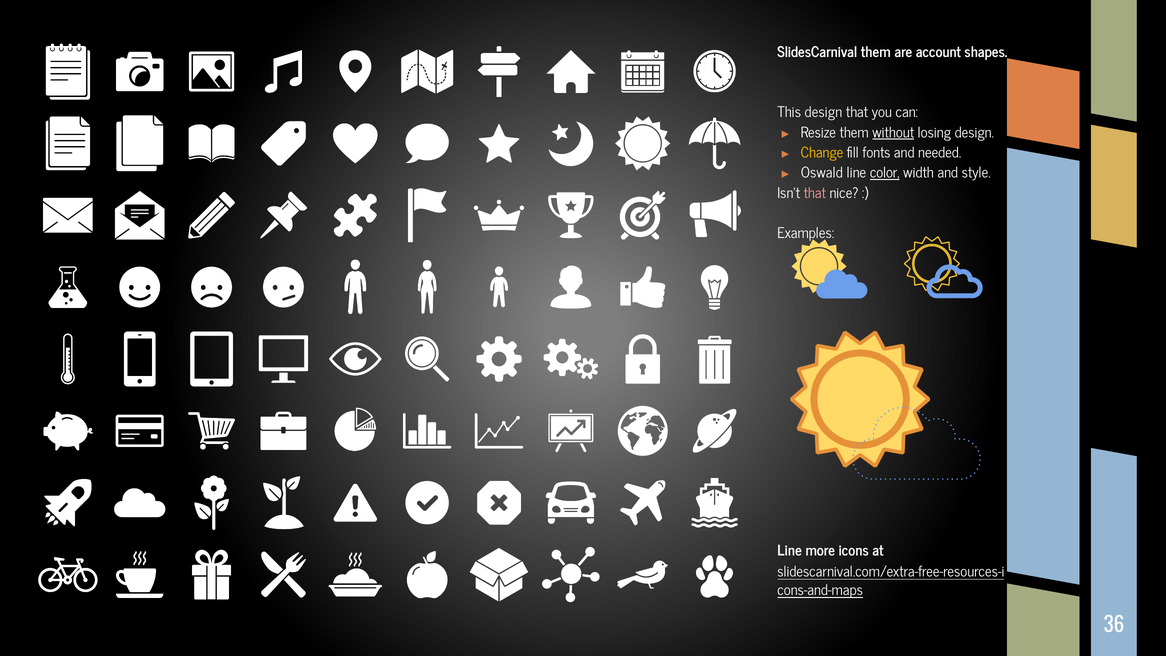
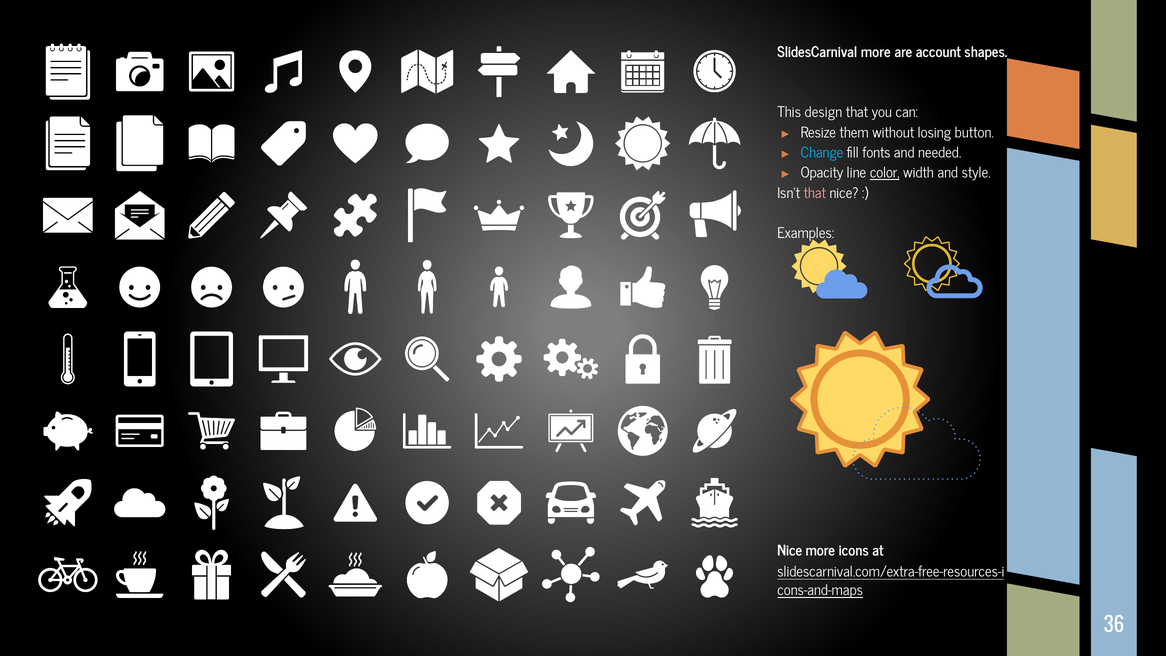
SlidesCarnival them: them -> more
without underline: present -> none
losing design: design -> button
Change colour: yellow -> light blue
Oswald: Oswald -> Opacity
Line at (790, 551): Line -> Nice
